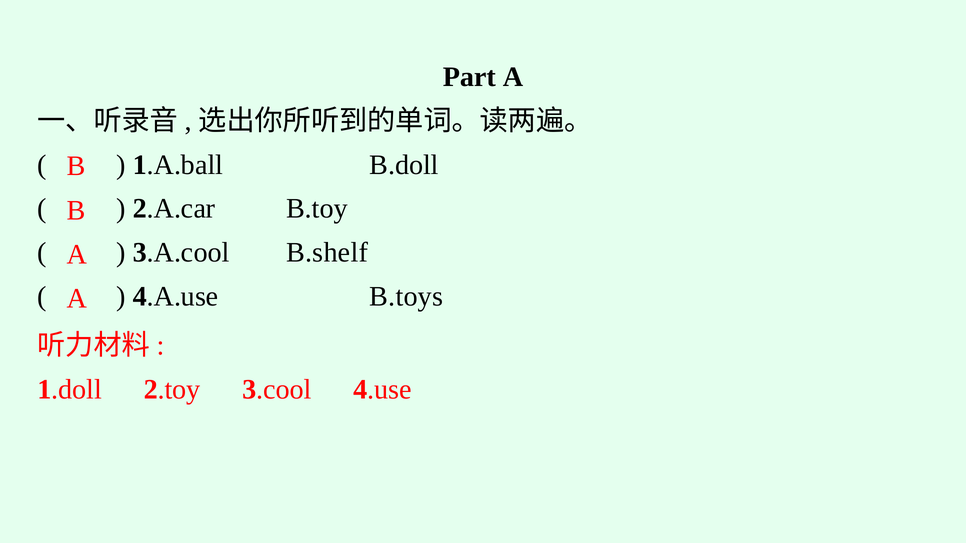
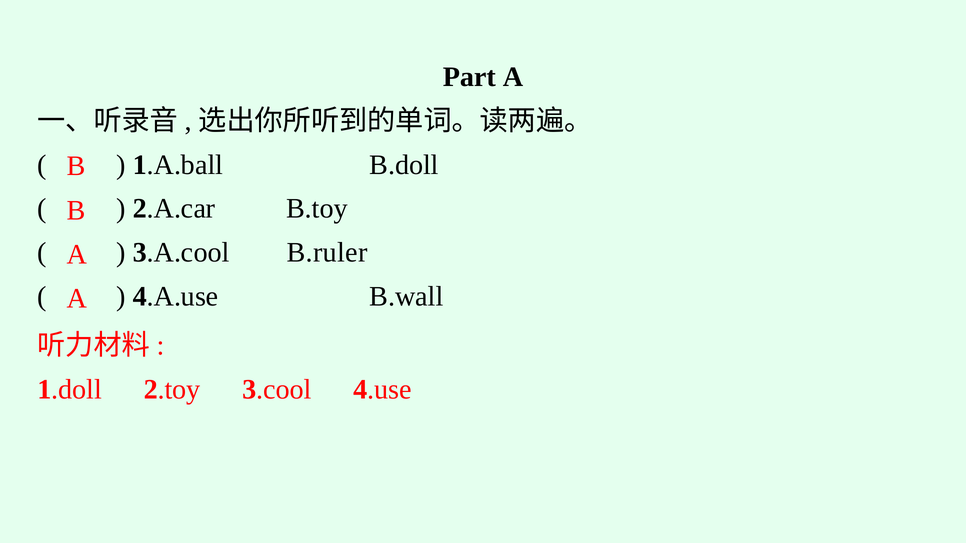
B.shelf: B.shelf -> B.ruler
B.toys: B.toys -> B.wall
